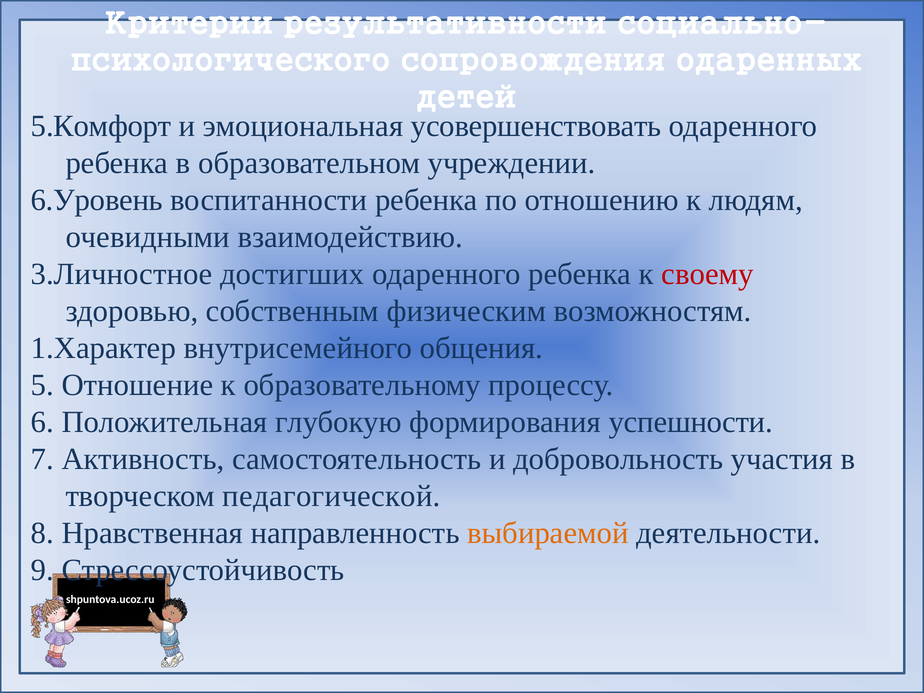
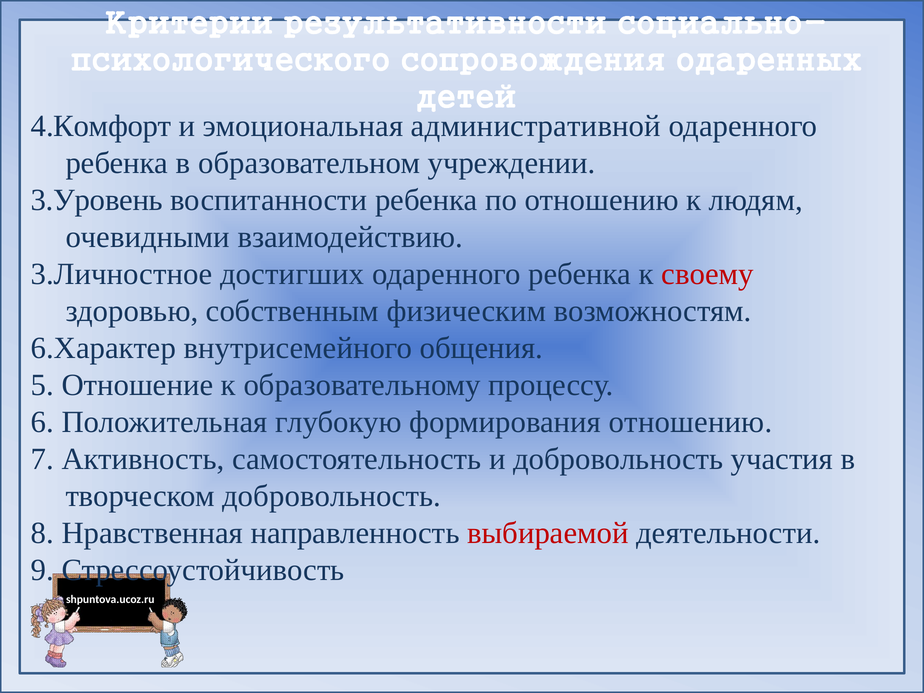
5.Комфорт: 5.Комфорт -> 4.Комфорт
усовершенствовать: усовершенствовать -> административной
6.Уровень: 6.Уровень -> 3.Уровень
1.Характер: 1.Характер -> 6.Характер
формирования успешности: успешности -> отношению
творческом педагогической: педагогической -> добровольность
выбираемой colour: orange -> red
